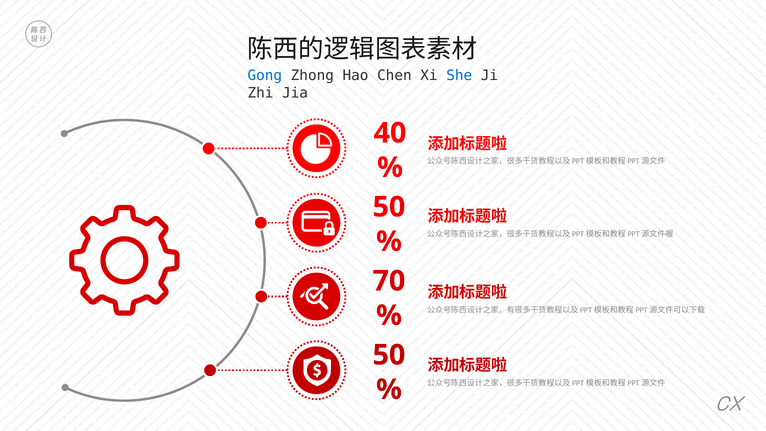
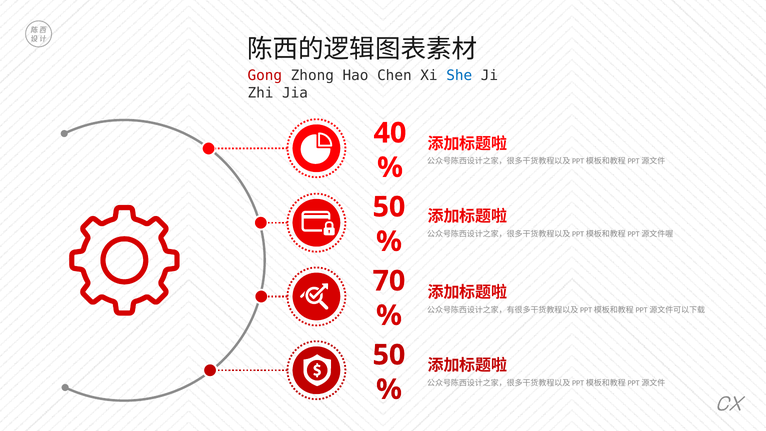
Gong colour: blue -> red
